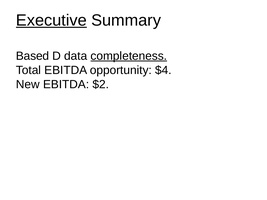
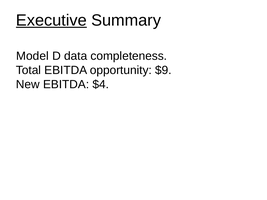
Based: Based -> Model
completeness underline: present -> none
$4: $4 -> $9
$2: $2 -> $4
